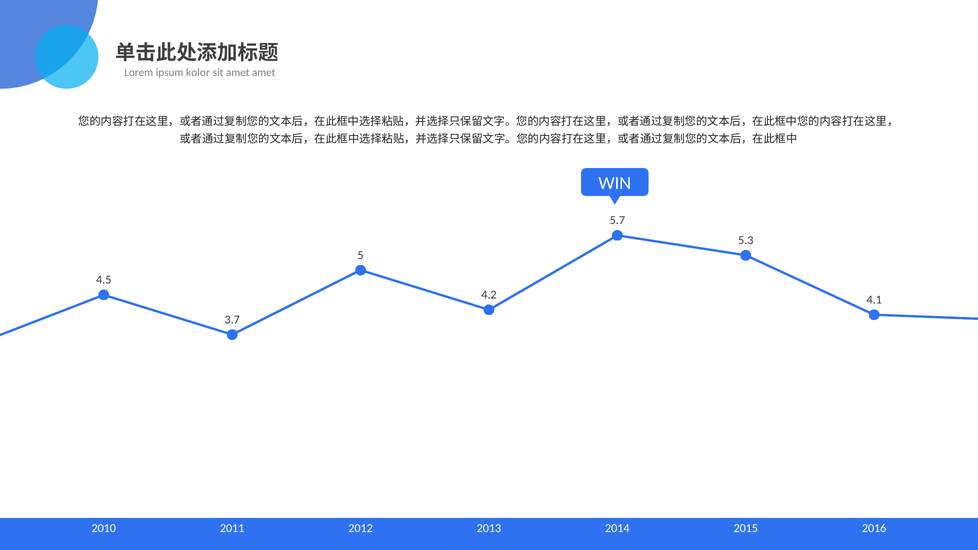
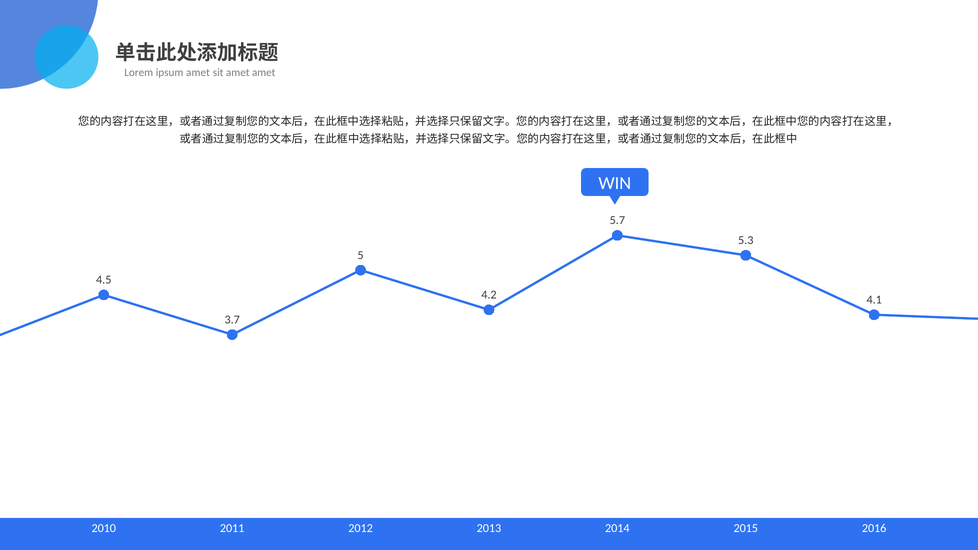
ipsum kolor: kolor -> amet
